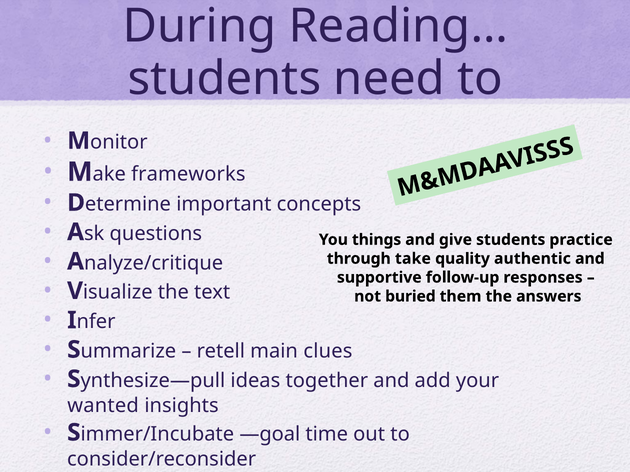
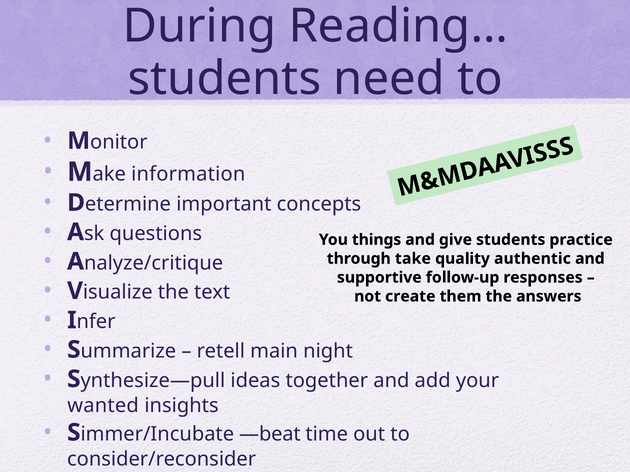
frameworks: frameworks -> information
buried: buried -> create
clues: clues -> night
—goal: —goal -> —beat
